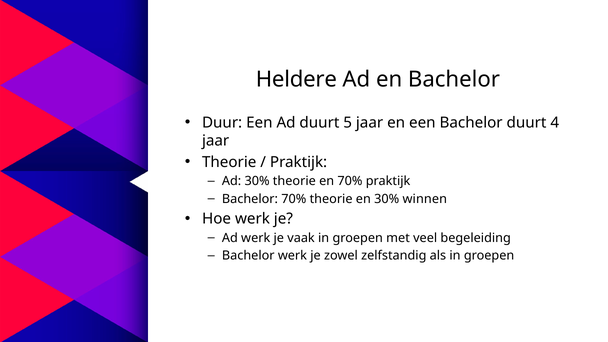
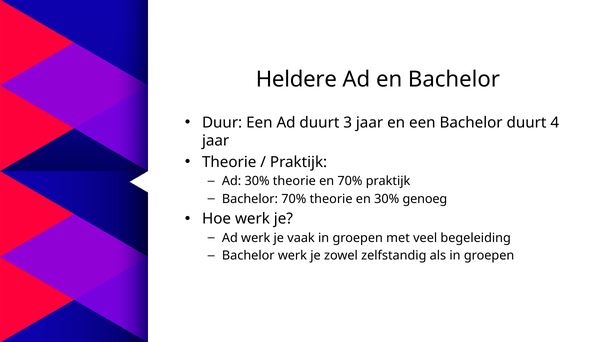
5: 5 -> 3
winnen: winnen -> genoeg
